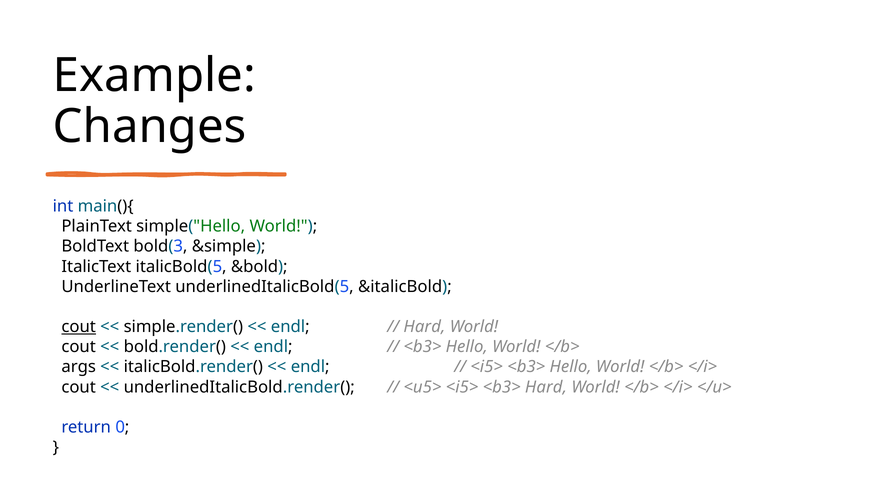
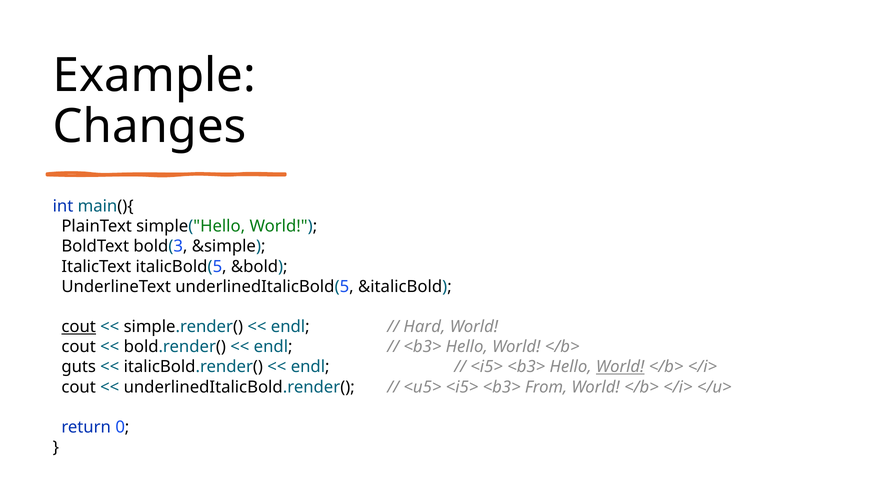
args: args -> guts
World at (620, 367) underline: none -> present
<b3> Hard: Hard -> From
